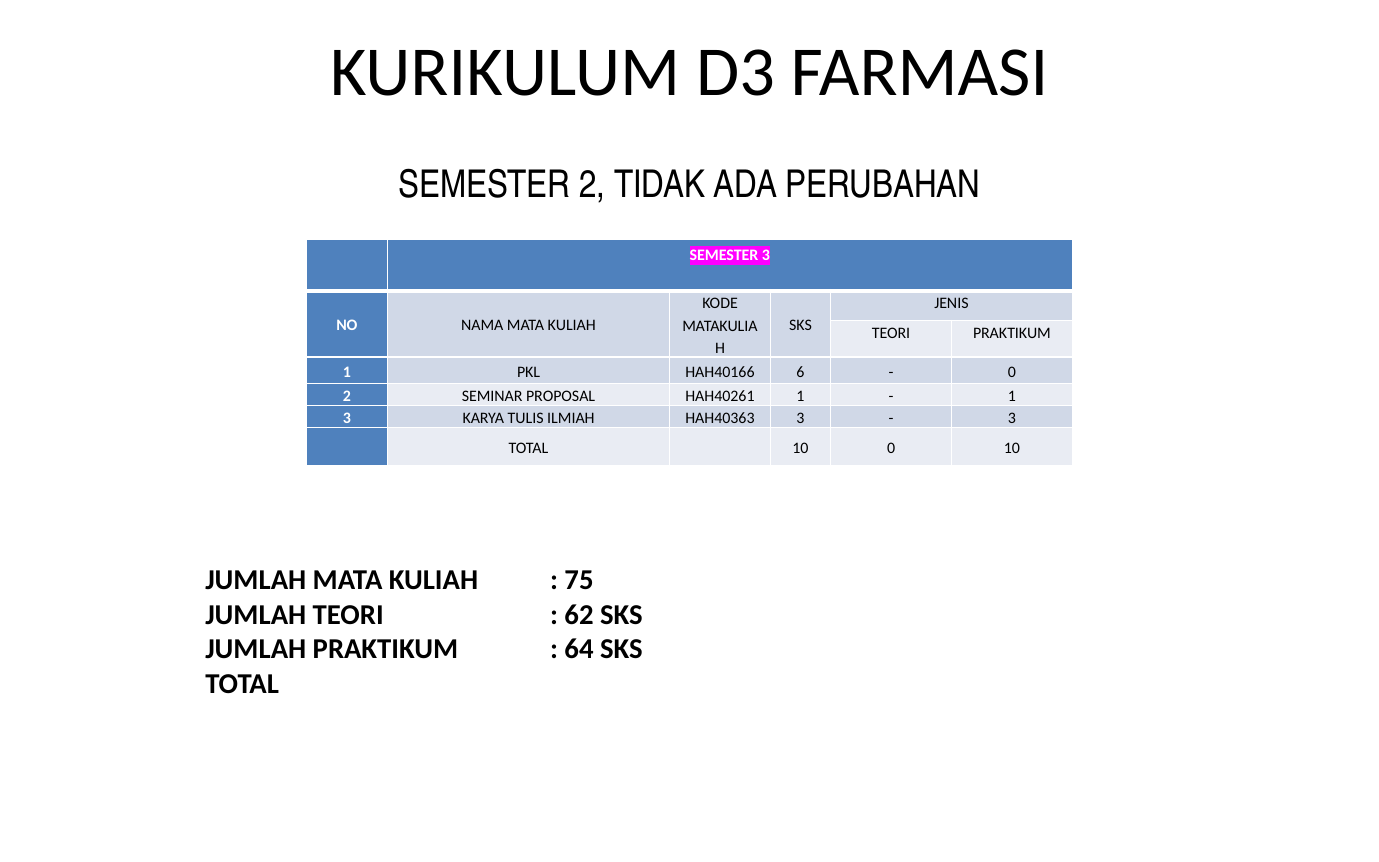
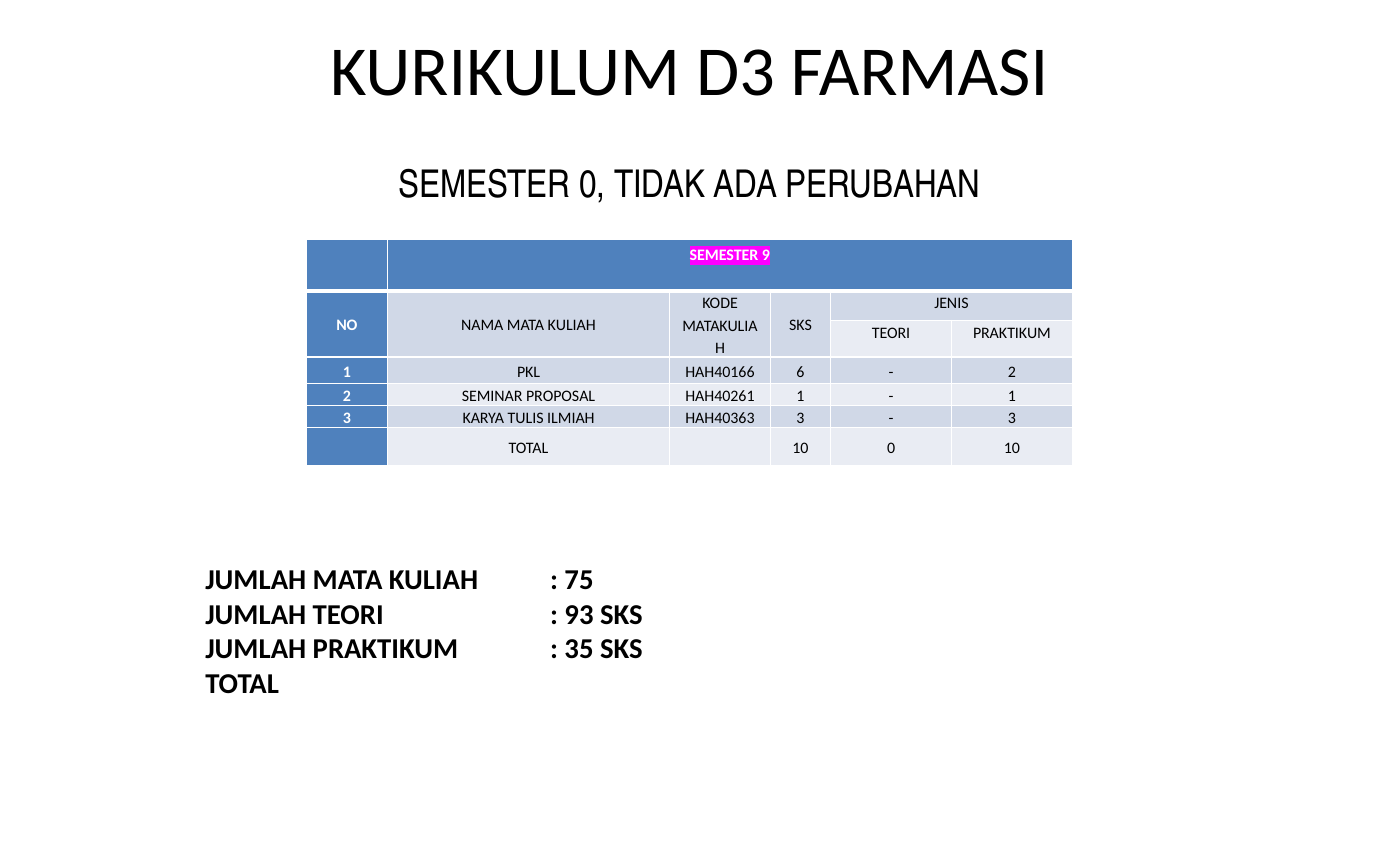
SEMESTER 2: 2 -> 0
SEMESTER 3: 3 -> 9
0 at (1012, 372): 0 -> 2
62: 62 -> 93
64: 64 -> 35
